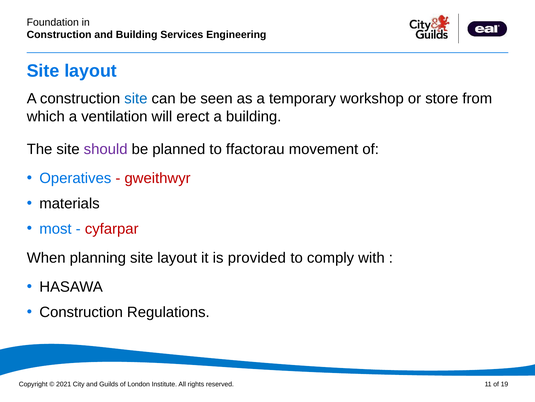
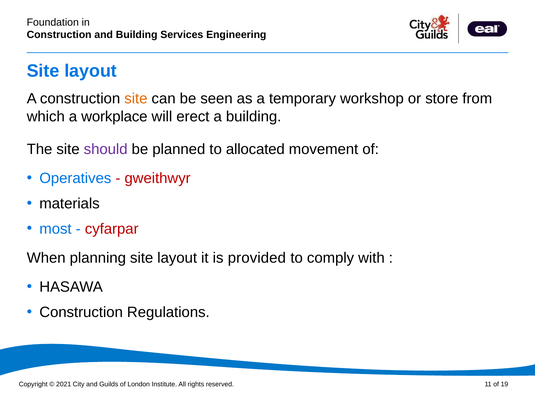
site at (136, 98) colour: blue -> orange
ventilation: ventilation -> workplace
ffactorau: ffactorau -> allocated
